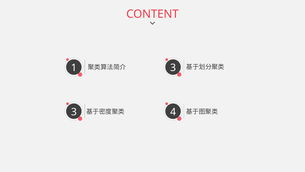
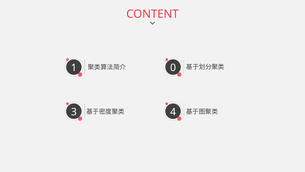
3 at (173, 68): 3 -> 0
